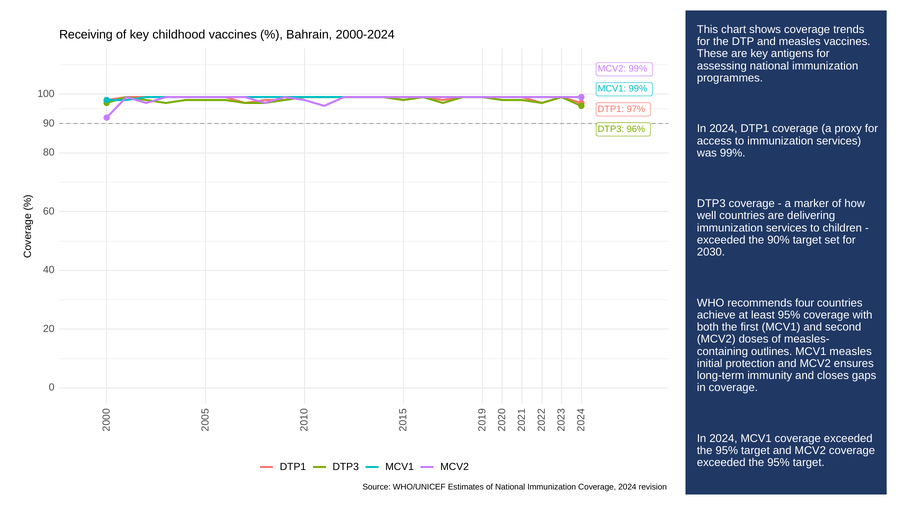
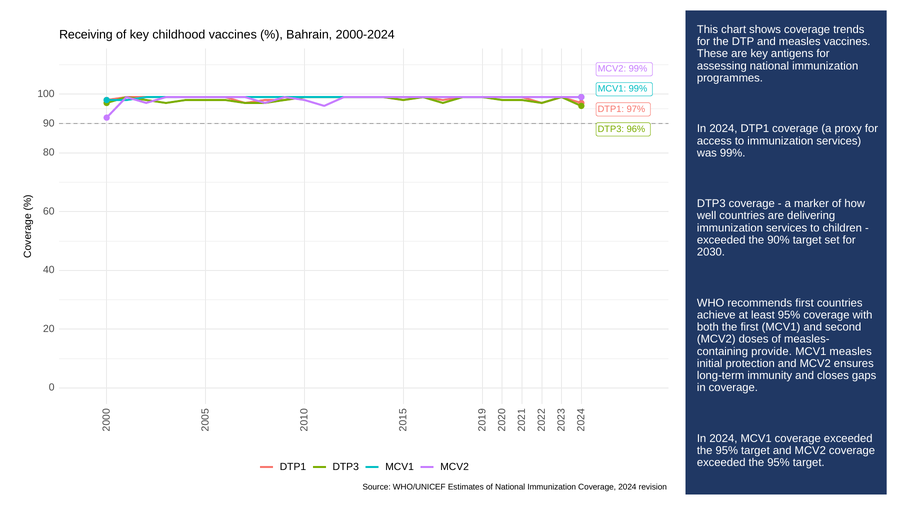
recommends four: four -> first
outlines: outlines -> provide
